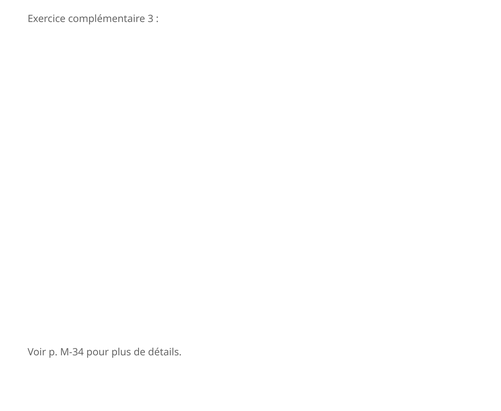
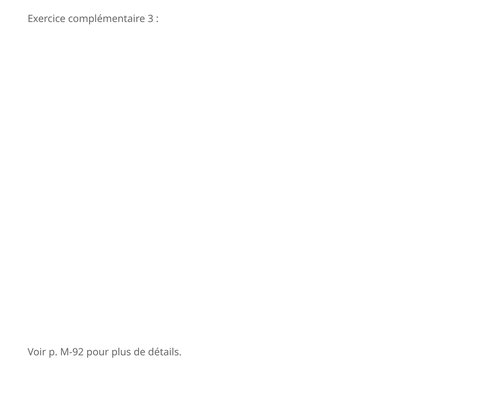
M-34: M-34 -> M-92
